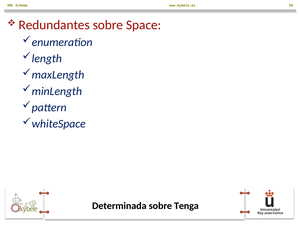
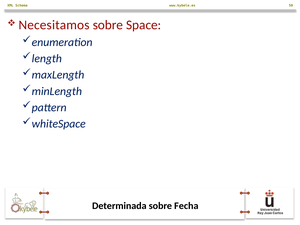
Redundantes: Redundantes -> Necesitamos
Tenga: Tenga -> Fecha
